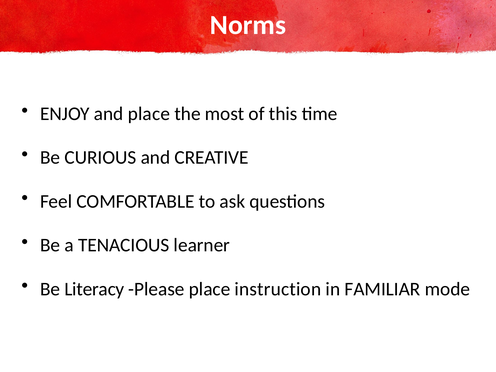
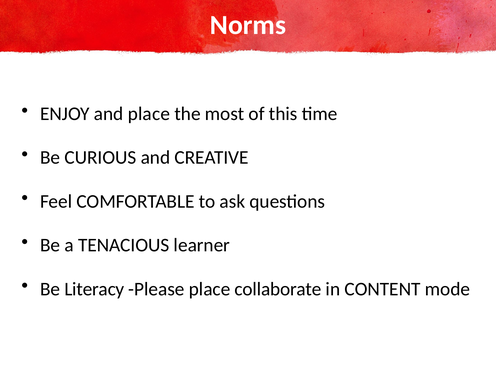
instruction: instruction -> collaborate
FAMILIAR: FAMILIAR -> CONTENT
